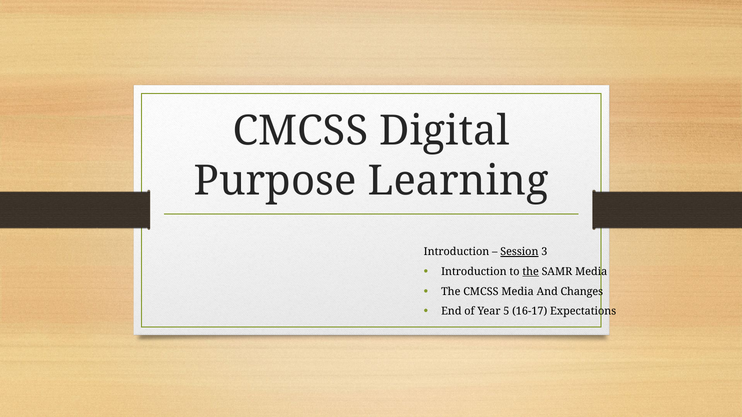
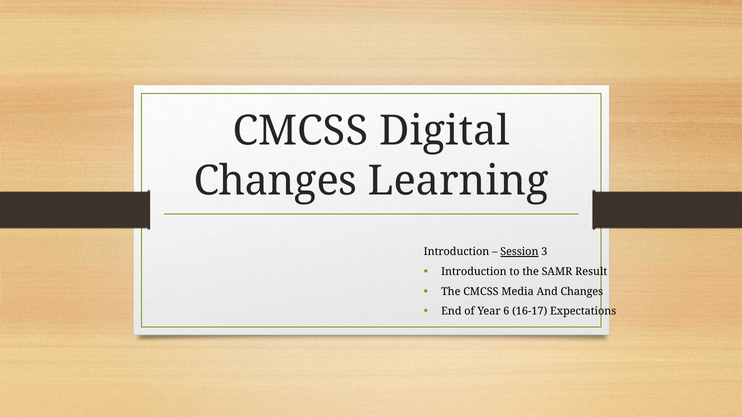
Purpose at (275, 181): Purpose -> Changes
the at (531, 272) underline: present -> none
SAMR Media: Media -> Result
5: 5 -> 6
